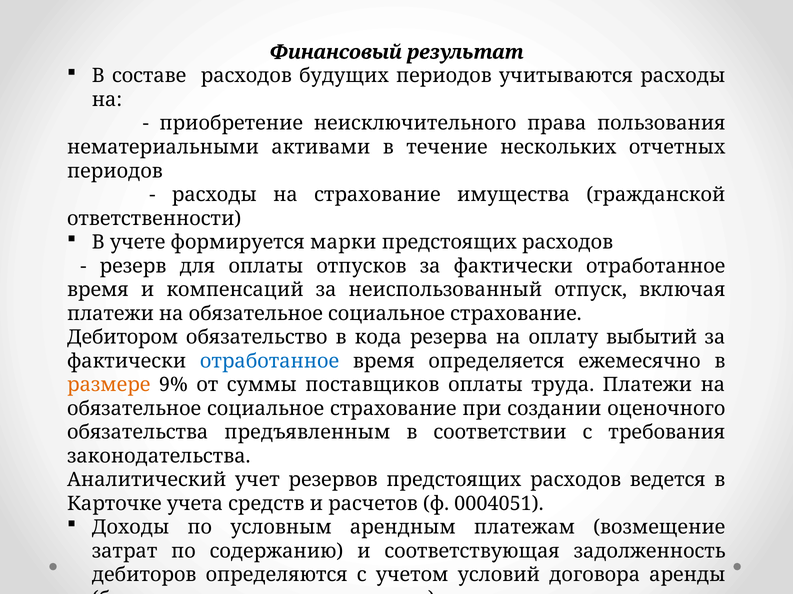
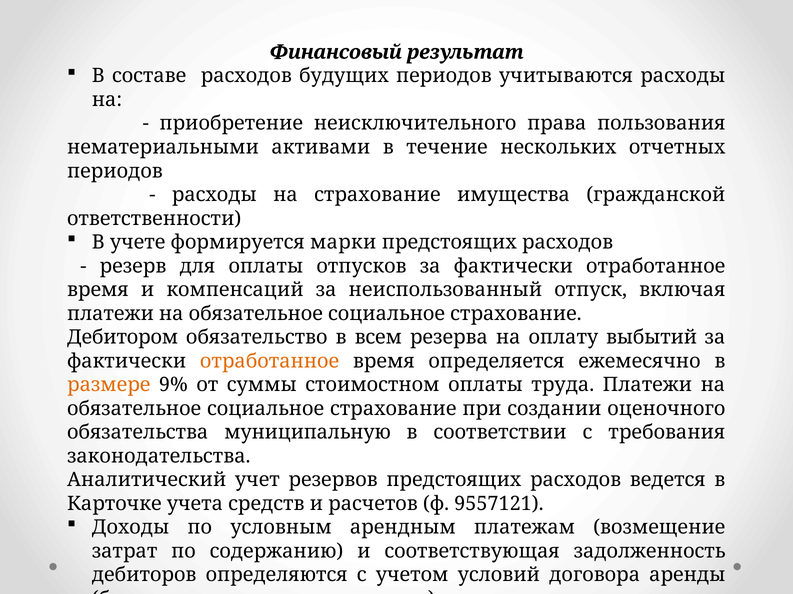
кода: кода -> всем
отработанное at (270, 362) colour: blue -> orange
суммы поставщиков: поставщиков -> стоимостном
предъявленным: предъявленным -> муниципальную
0004051: 0004051 -> 9557121
